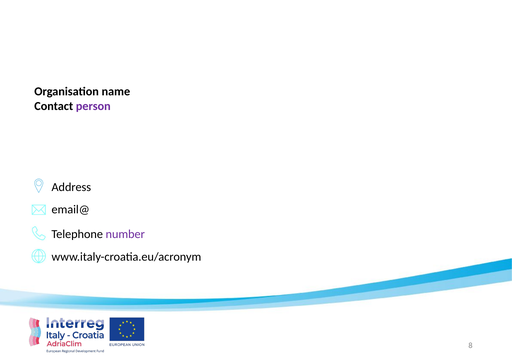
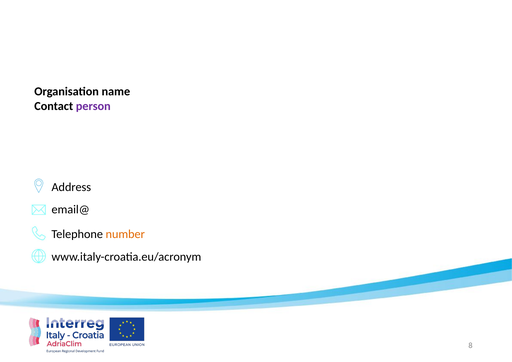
number colour: purple -> orange
